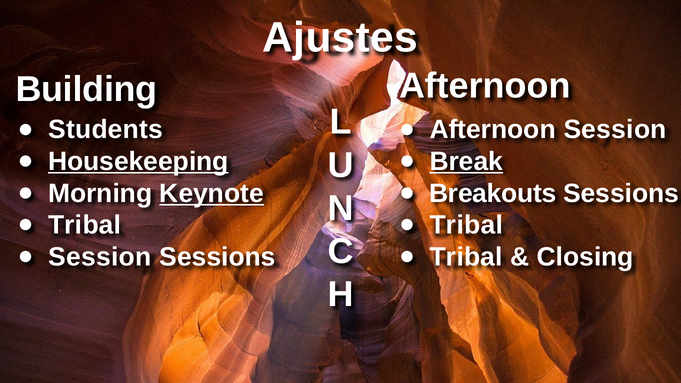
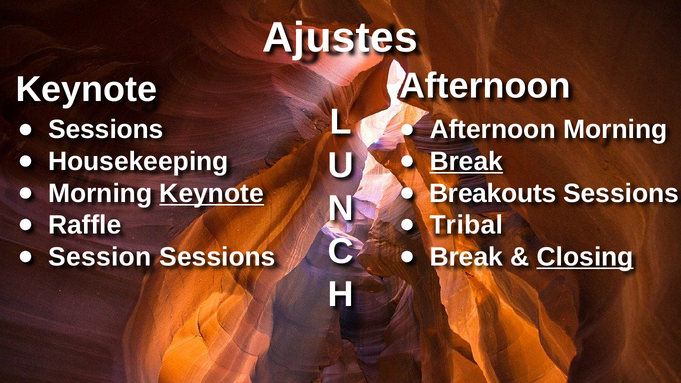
Building at (86, 90): Building -> Keynote
Students at (106, 130): Students -> Sessions
Afternoon Session: Session -> Morning
Housekeeping underline: present -> none
Tribal at (85, 225): Tribal -> Raffle
Tribal at (466, 257): Tribal -> Break
Closing underline: none -> present
